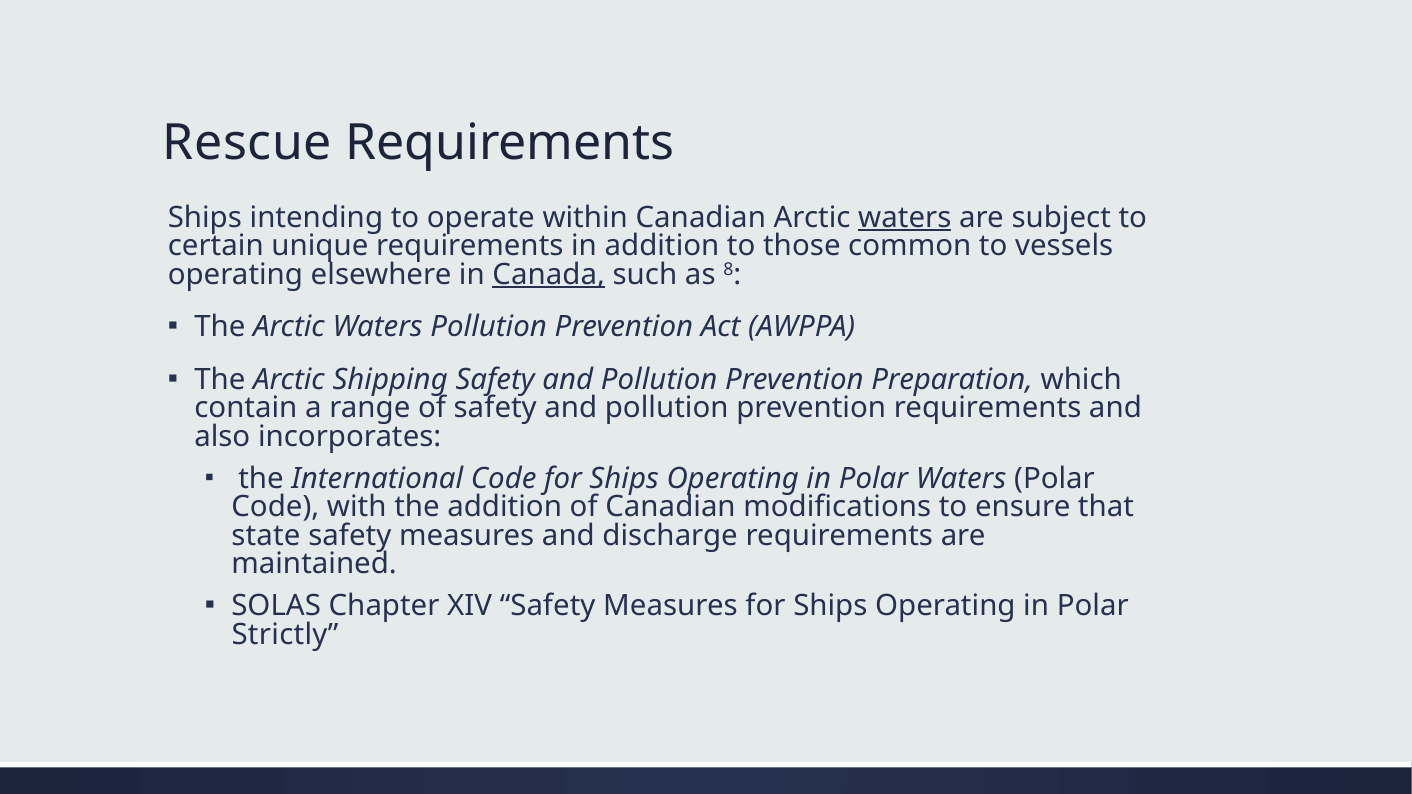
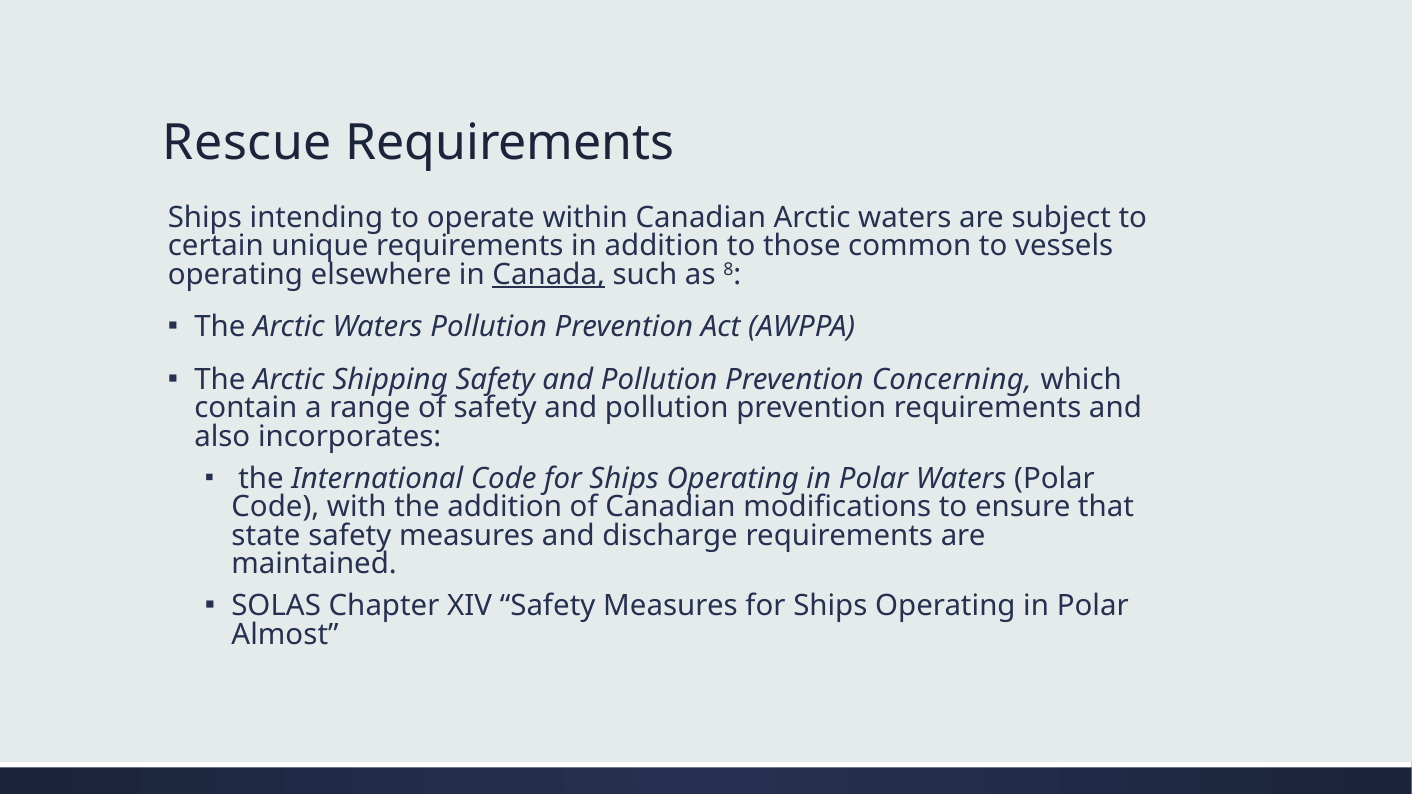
waters at (905, 218) underline: present -> none
Preparation: Preparation -> Concerning
Strictly: Strictly -> Almost
